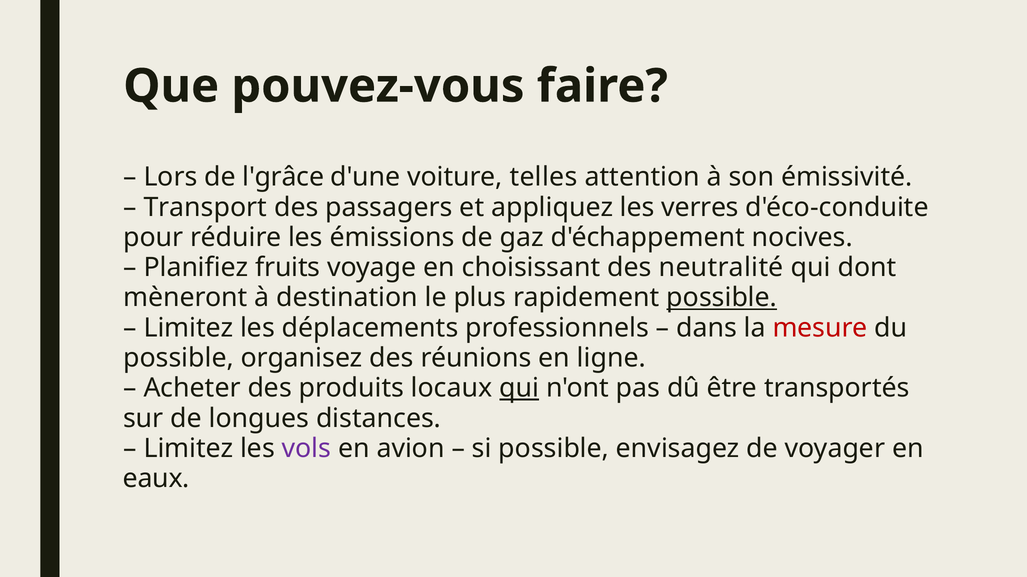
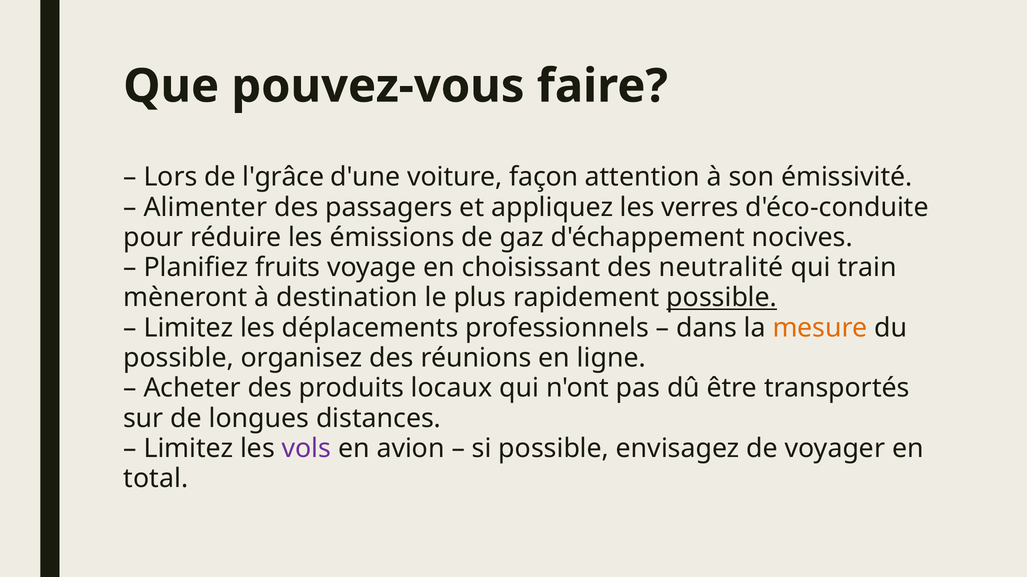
telles: telles -> façon
Transport: Transport -> Alimenter
dont: dont -> train
mesure colour: red -> orange
qui at (519, 389) underline: present -> none
eaux: eaux -> total
